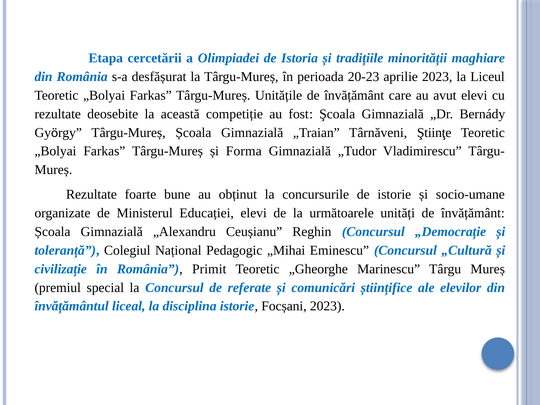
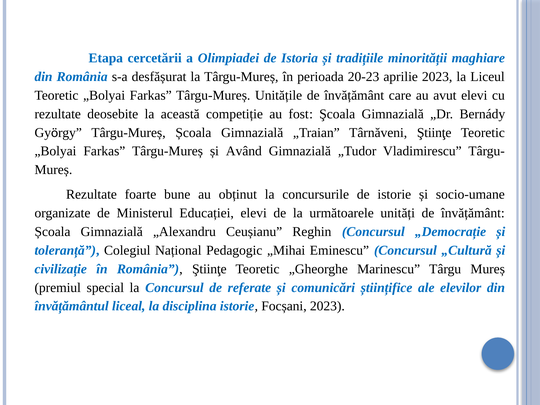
Forma: Forma -> Având
România Primit: Primit -> Ştiinţe
